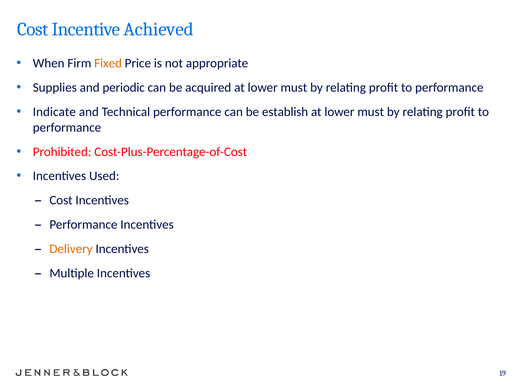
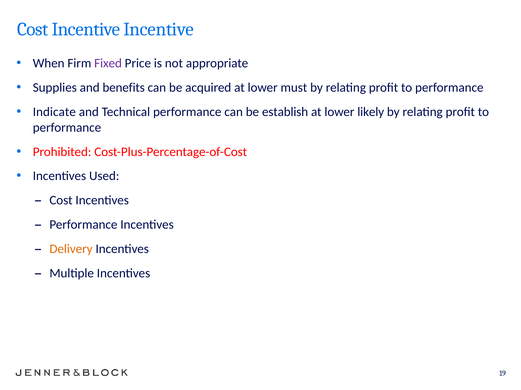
Incentive Achieved: Achieved -> Incentive
Fixed colour: orange -> purple
periodic: periodic -> benefits
must at (371, 112): must -> likely
